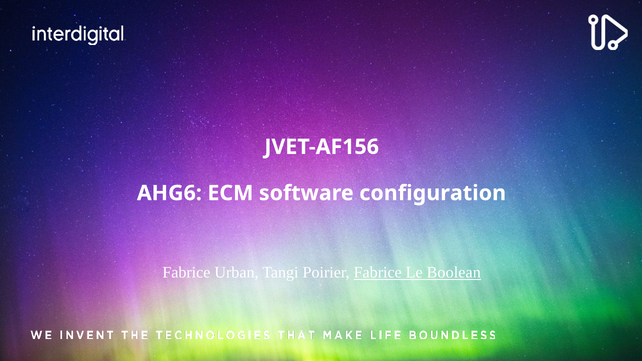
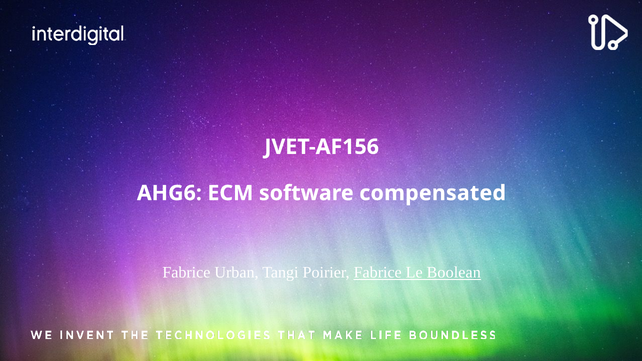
configuration: configuration -> compensated
